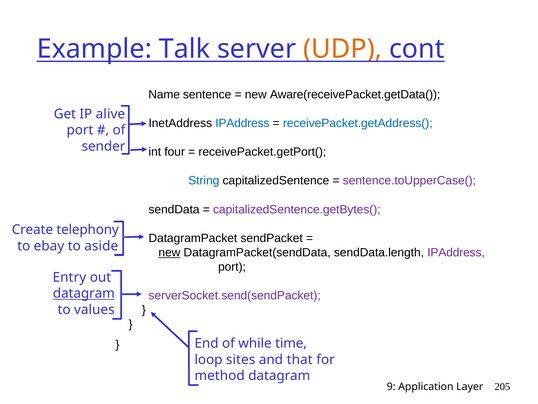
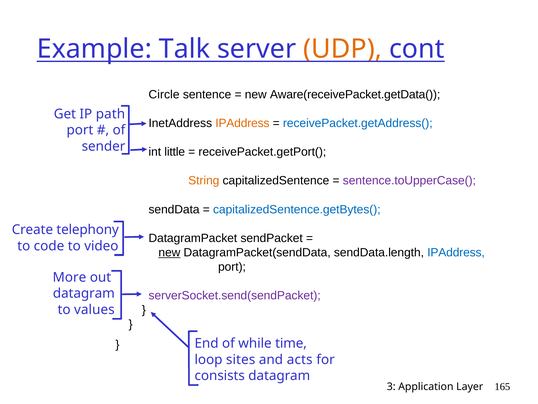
Name: Name -> Circle
alive: alive -> path
IPAddress at (242, 123) colour: blue -> orange
four: four -> little
String colour: blue -> orange
capitalizedSentence.getBytes( colour: purple -> blue
ebay: ebay -> code
aside: aside -> video
IPAddress at (456, 252) colour: purple -> blue
Entry: Entry -> More
datagram at (84, 293) underline: present -> none
that: that -> acts
method: method -> consists
9: 9 -> 3
205: 205 -> 165
